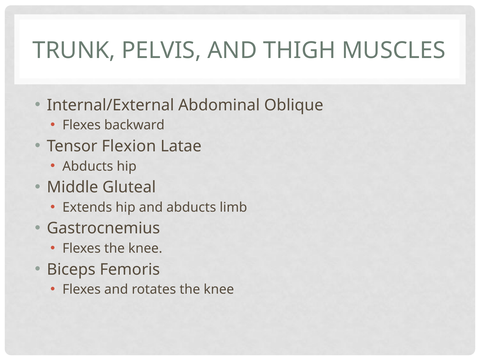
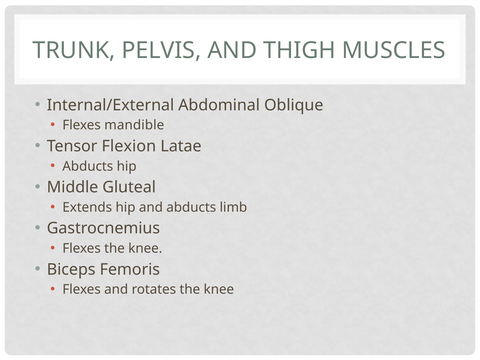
backward: backward -> mandible
